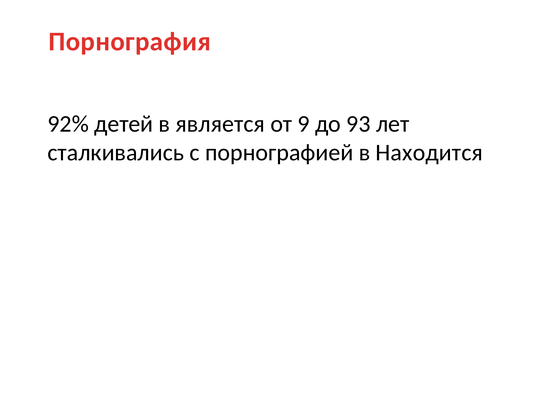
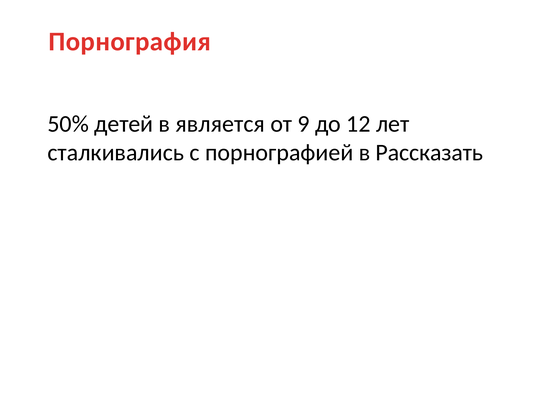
92%: 92% -> 50%
93: 93 -> 12
Находится: Находится -> Рассказать
